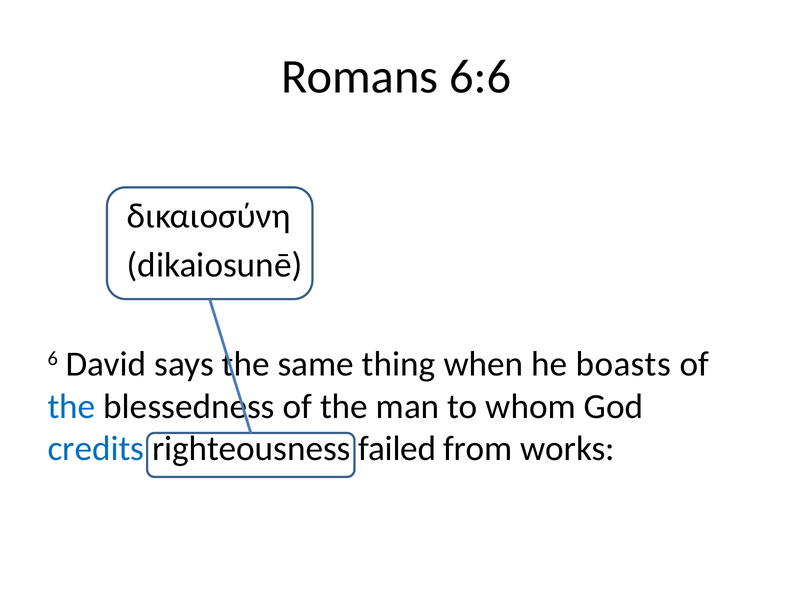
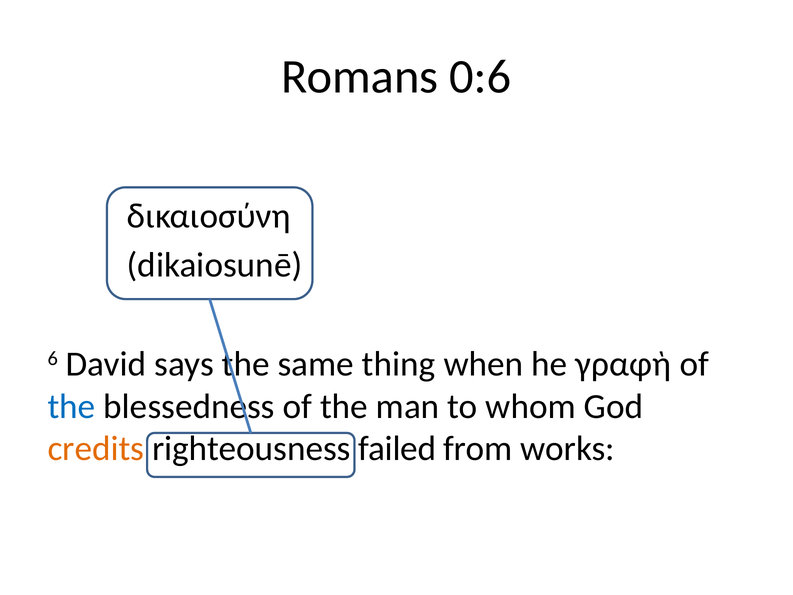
6:6: 6:6 -> 0:6
boasts: boasts -> γραφὴ
credits colour: blue -> orange
